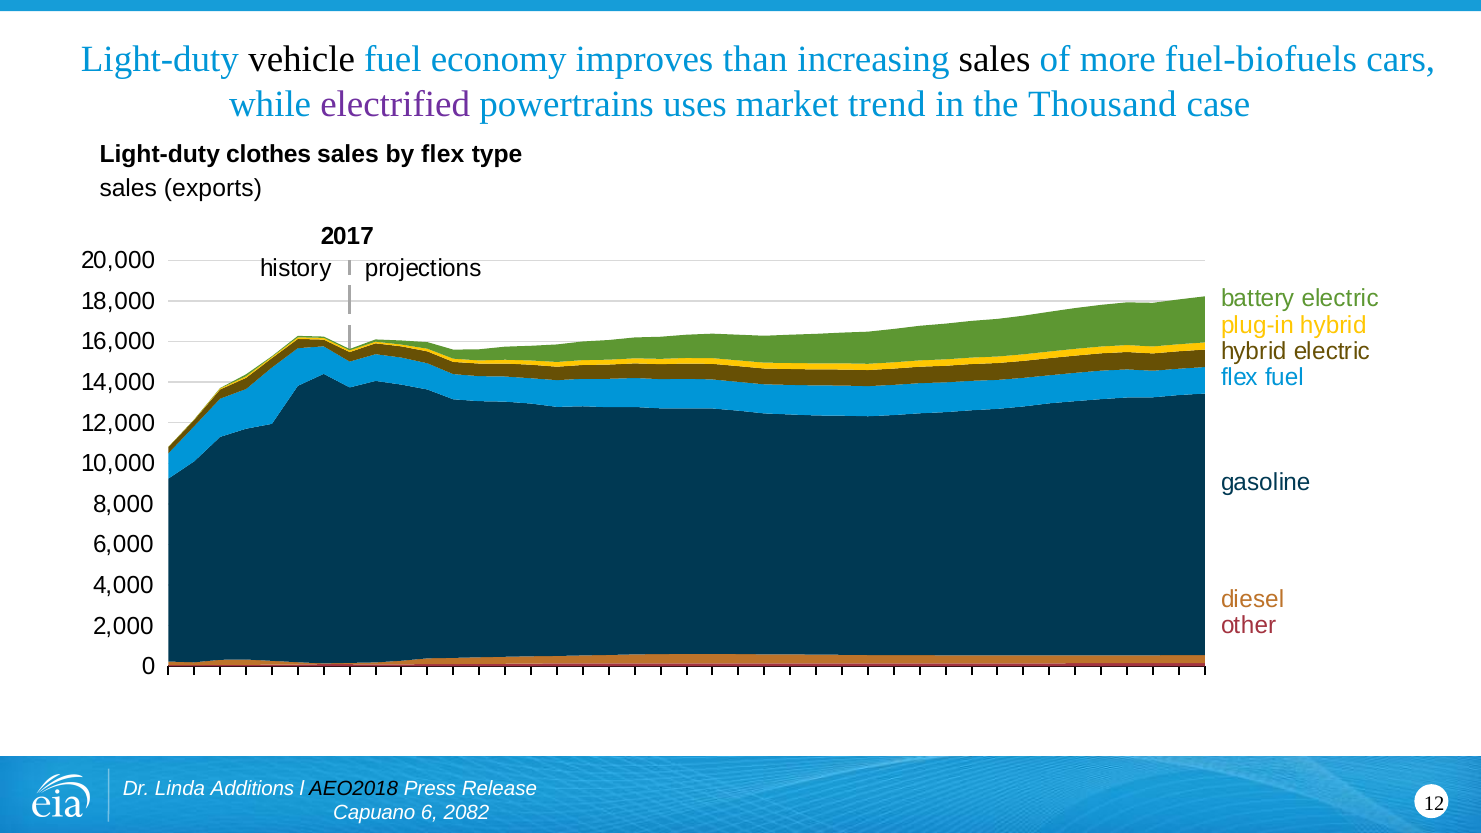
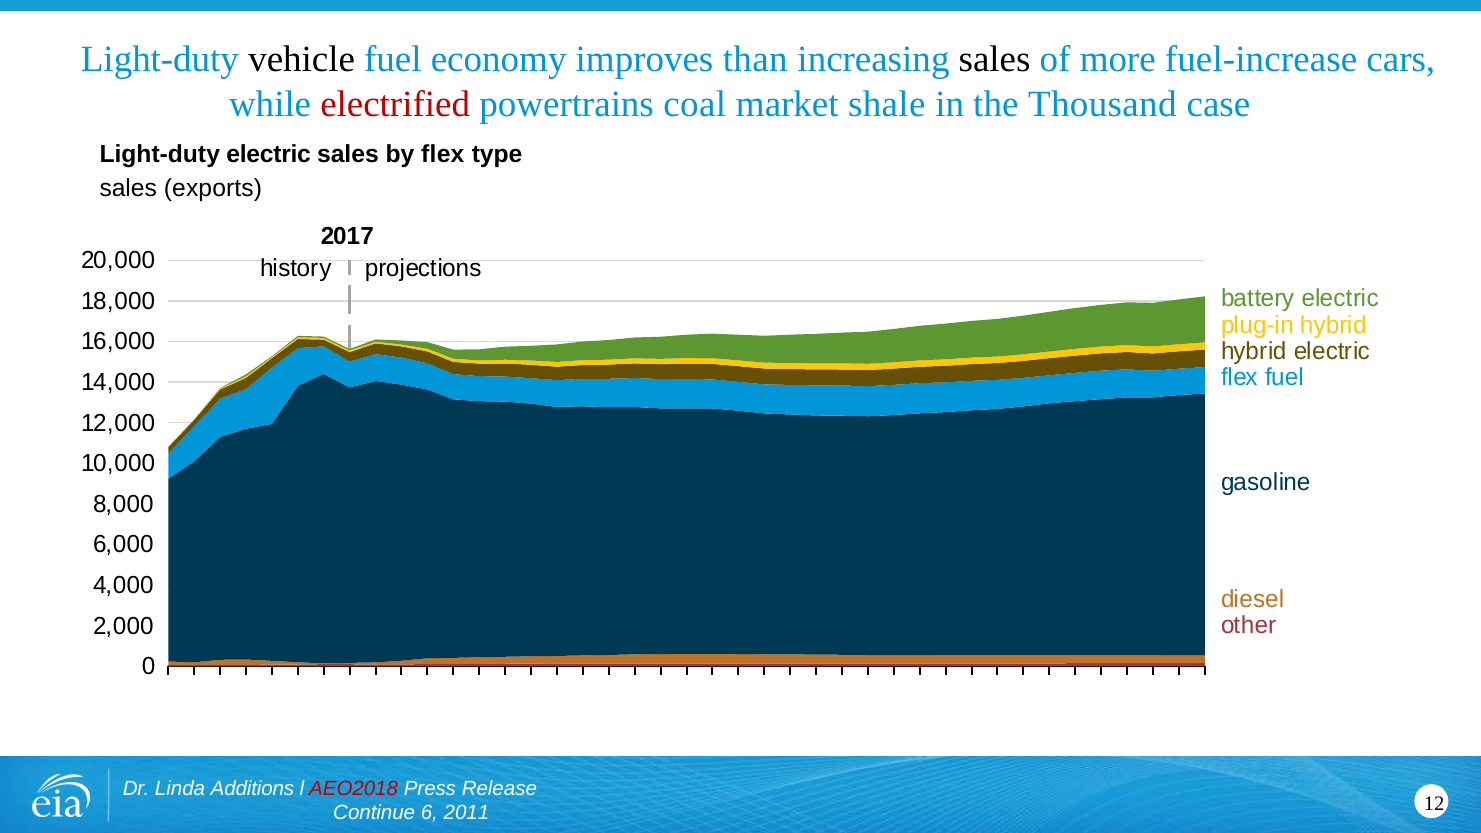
fuel-biofuels: fuel-biofuels -> fuel-increase
electrified colour: purple -> red
uses: uses -> coal
trend: trend -> shale
Light-duty clothes: clothes -> electric
AEO2018 colour: black -> red
Capuano: Capuano -> Continue
2082: 2082 -> 2011
